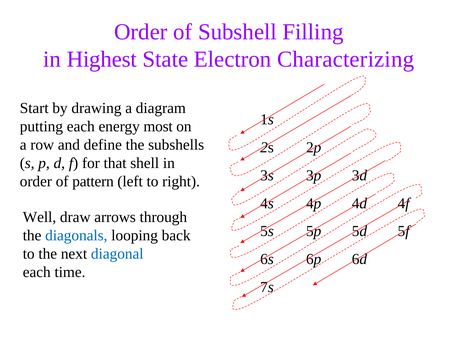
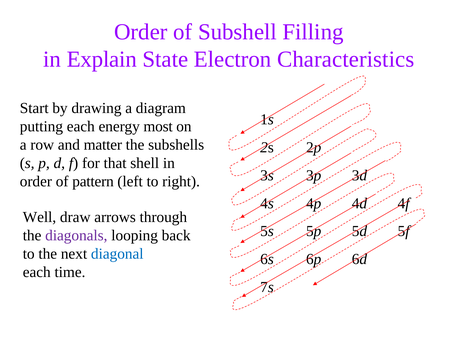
Highest: Highest -> Explain
Characterizing: Characterizing -> Characteristics
define: define -> matter
diagonals colour: blue -> purple
